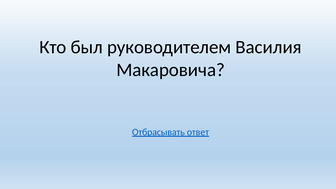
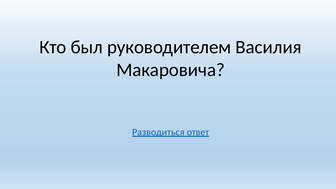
Отбрасывать: Отбрасывать -> Разводиться
